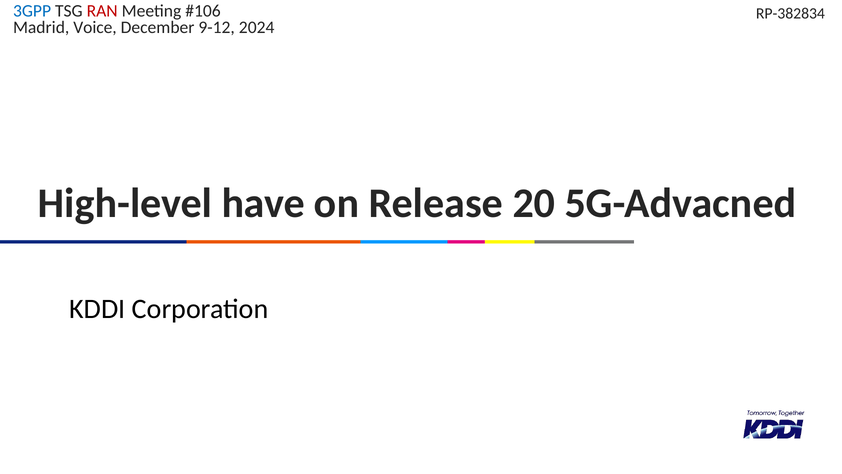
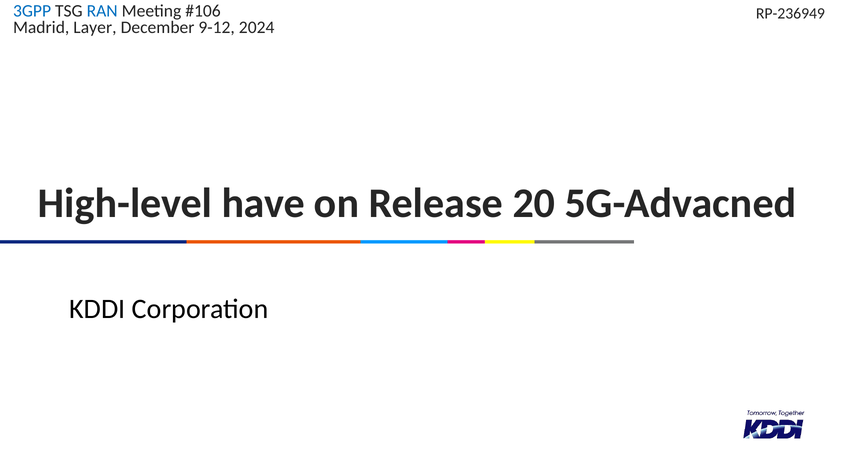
RAN colour: red -> blue
RP-382834: RP-382834 -> RP-236949
Voice: Voice -> Layer
